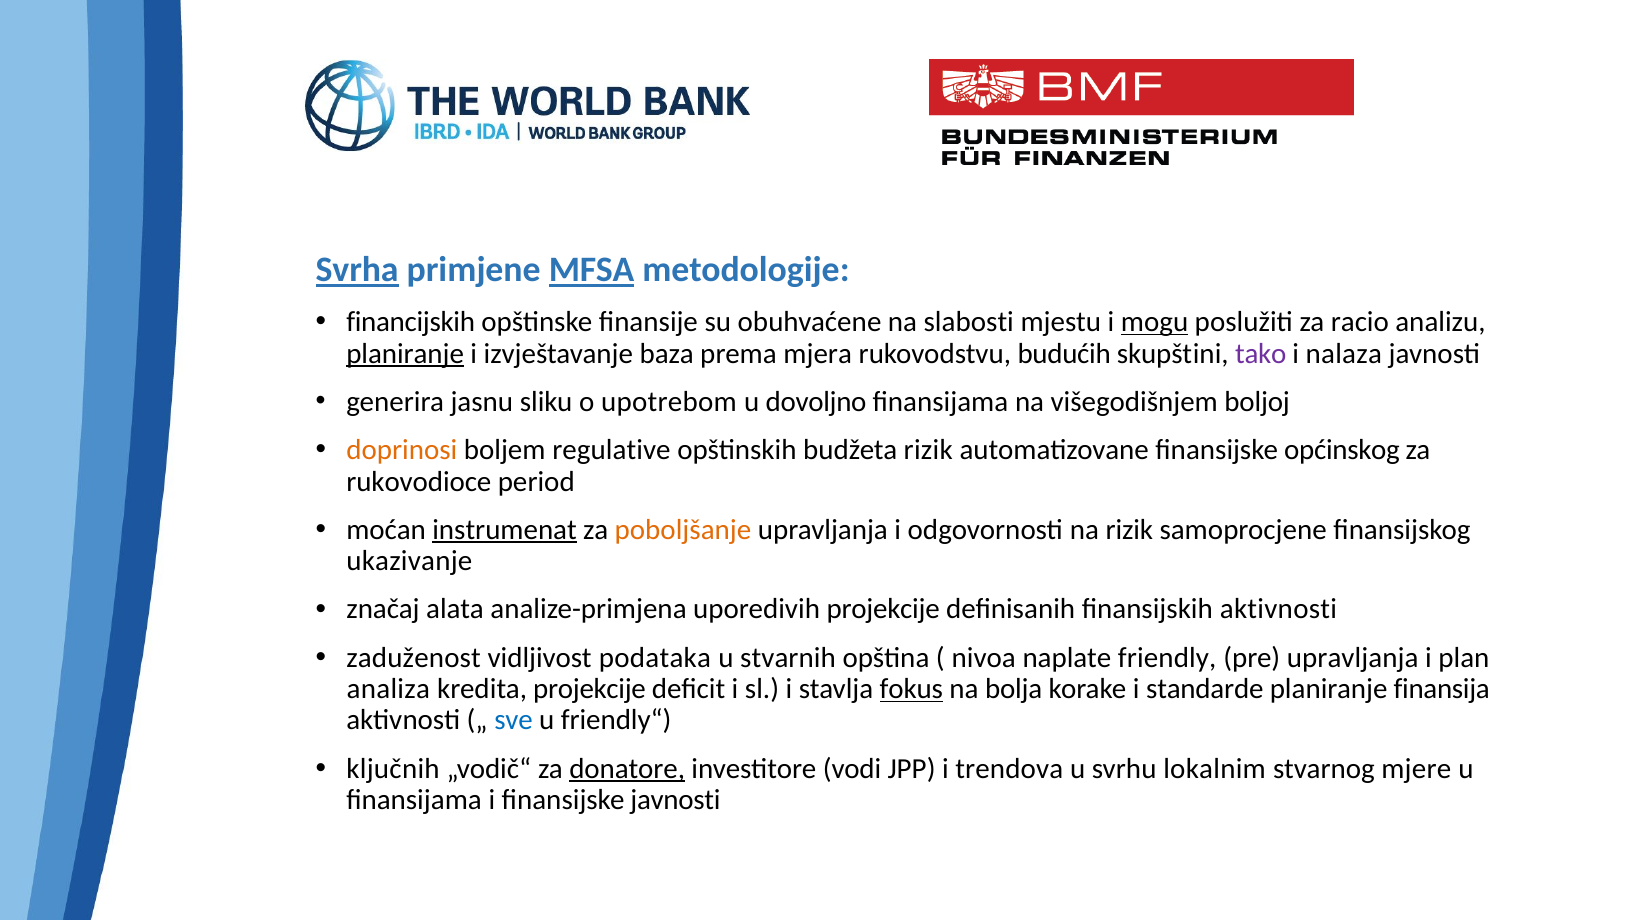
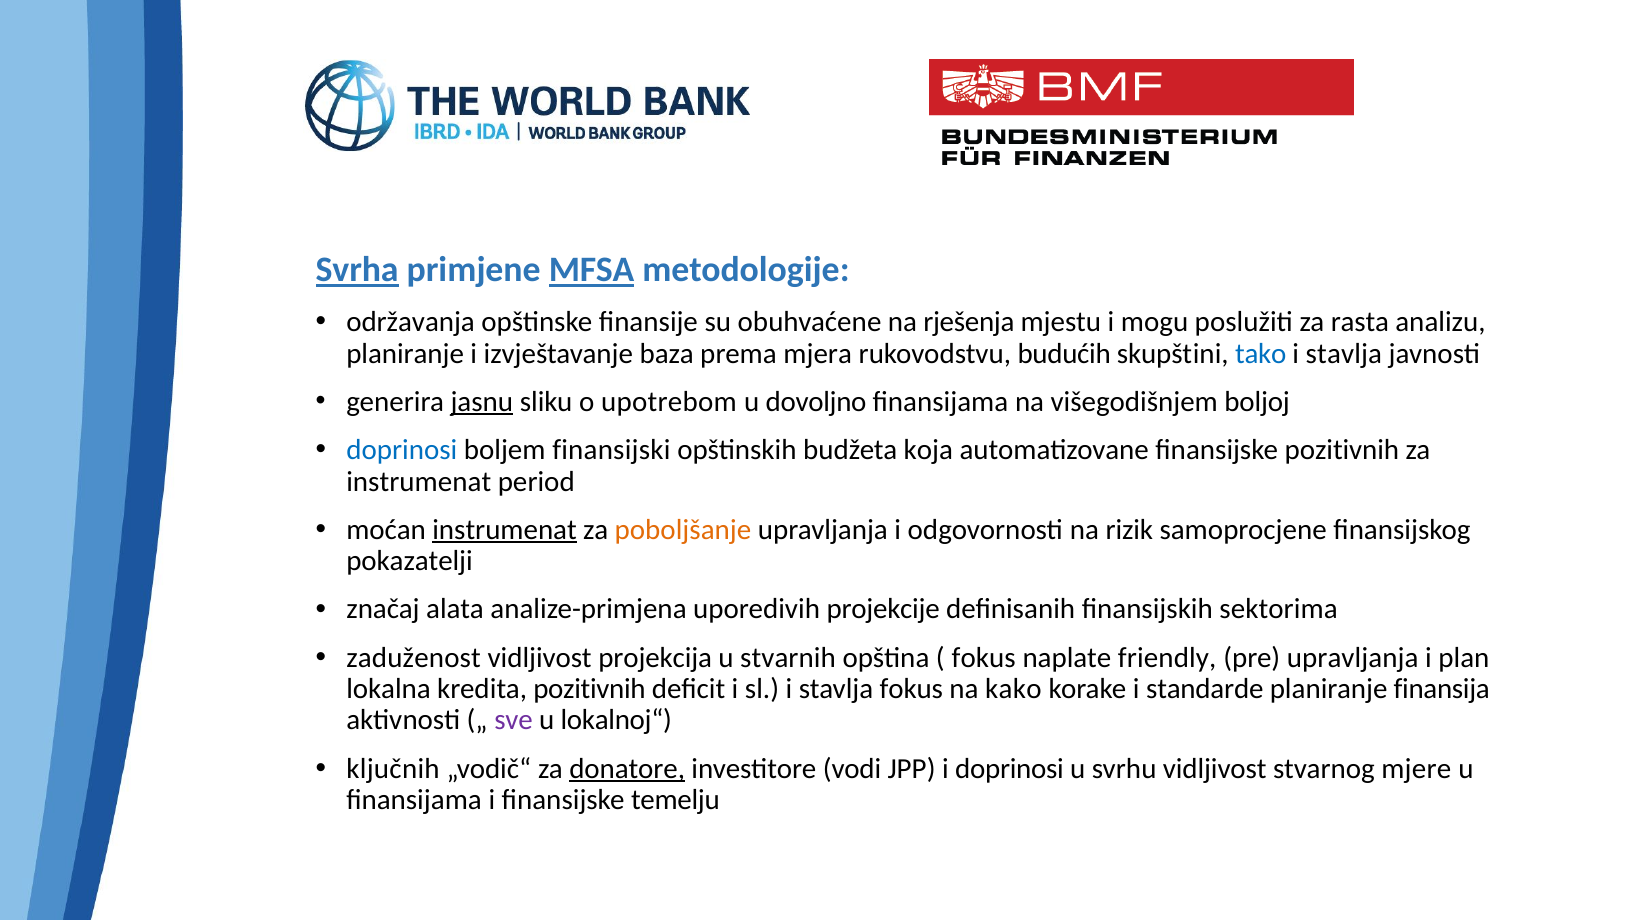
financijskih: financijskih -> održavanja
slabosti: slabosti -> rješenja
mogu underline: present -> none
racio: racio -> rasta
planiranje at (405, 354) underline: present -> none
tako colour: purple -> blue
nalaza at (1344, 354): nalaza -> stavlja
jasnu underline: none -> present
doprinosi at (402, 450) colour: orange -> blue
regulative: regulative -> finansijski
budžeta rizik: rizik -> koja
finansijske općinskog: općinskog -> pozitivnih
rukovodioce at (419, 482): rukovodioce -> instrumenat
ukazivanje: ukazivanje -> pokazatelji
finansijskih aktivnosti: aktivnosti -> sektorima
podataka: podataka -> projekcija
nivoa at (984, 658): nivoa -> fokus
analiza: analiza -> lokalna
kredita projekcije: projekcije -> pozitivnih
fokus at (911, 689) underline: present -> none
bolja: bolja -> kako
sve colour: blue -> purple
friendly“: friendly“ -> lokalnoj“
i trendova: trendova -> doprinosi
svrhu lokalnim: lokalnim -> vidljivost
finansijske javnosti: javnosti -> temelju
